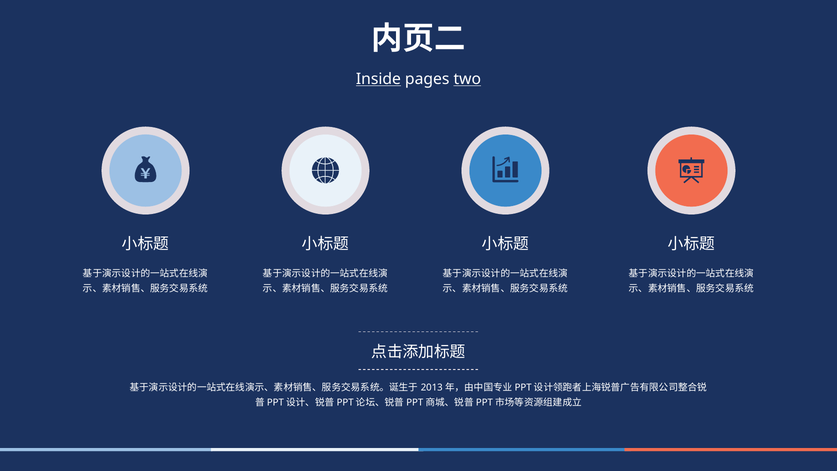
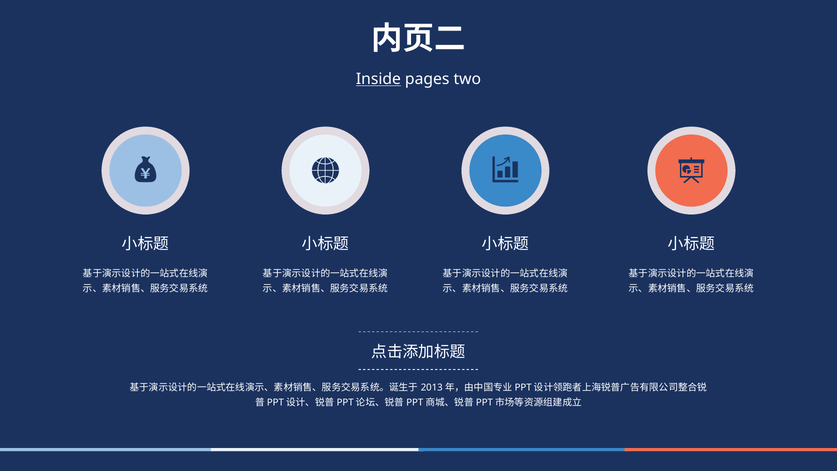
two underline: present -> none
